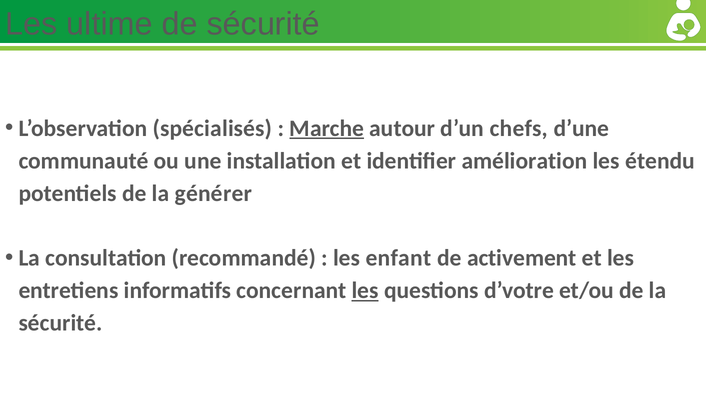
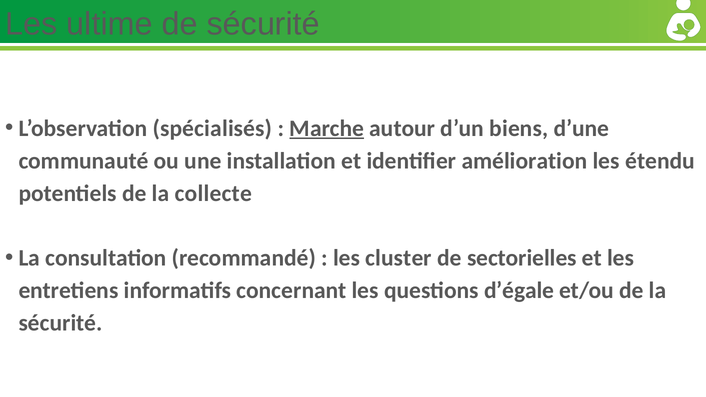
chefs: chefs -> biens
générer: générer -> collecte
enfant: enfant -> cluster
activement: activement -> sectorielles
les at (365, 291) underline: present -> none
d’votre: d’votre -> d’égale
